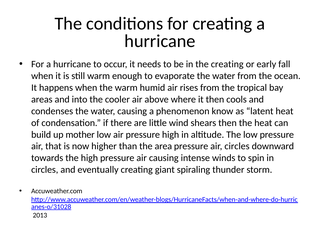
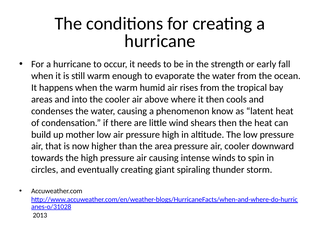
the creating: creating -> strength
air circles: circles -> cooler
